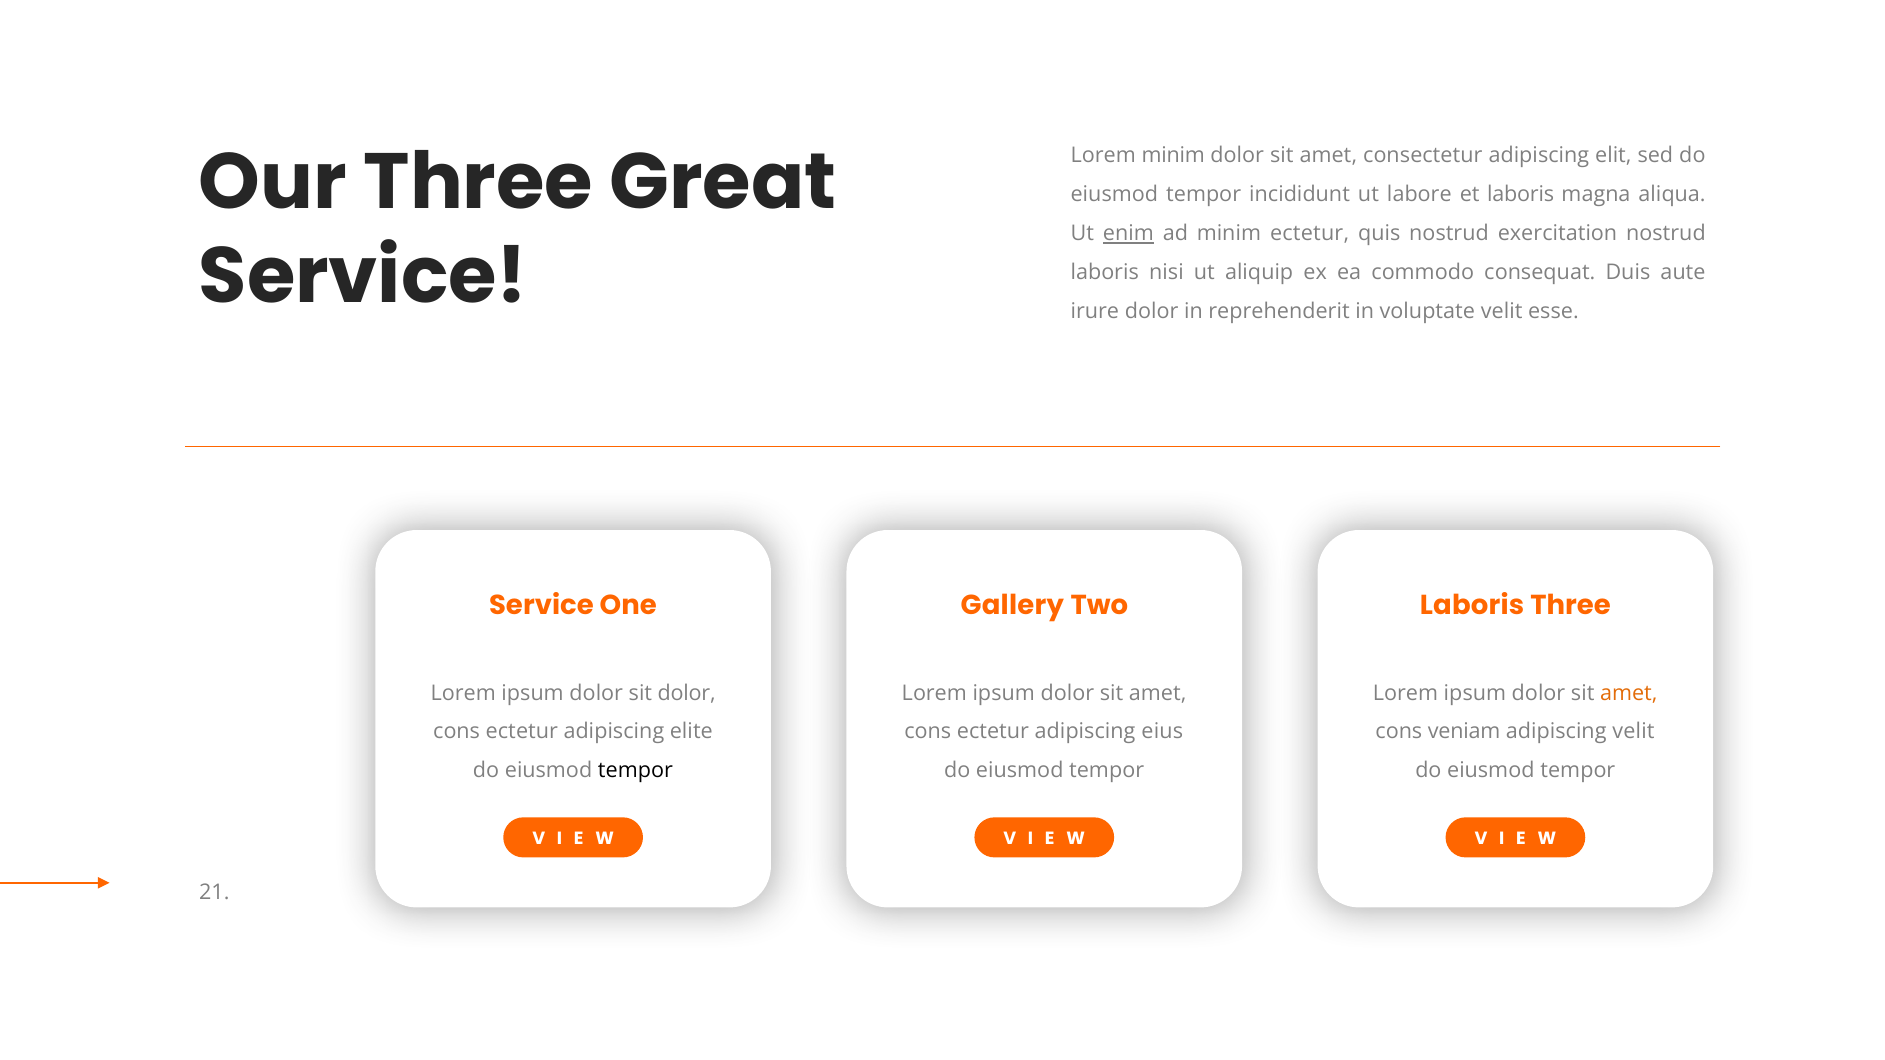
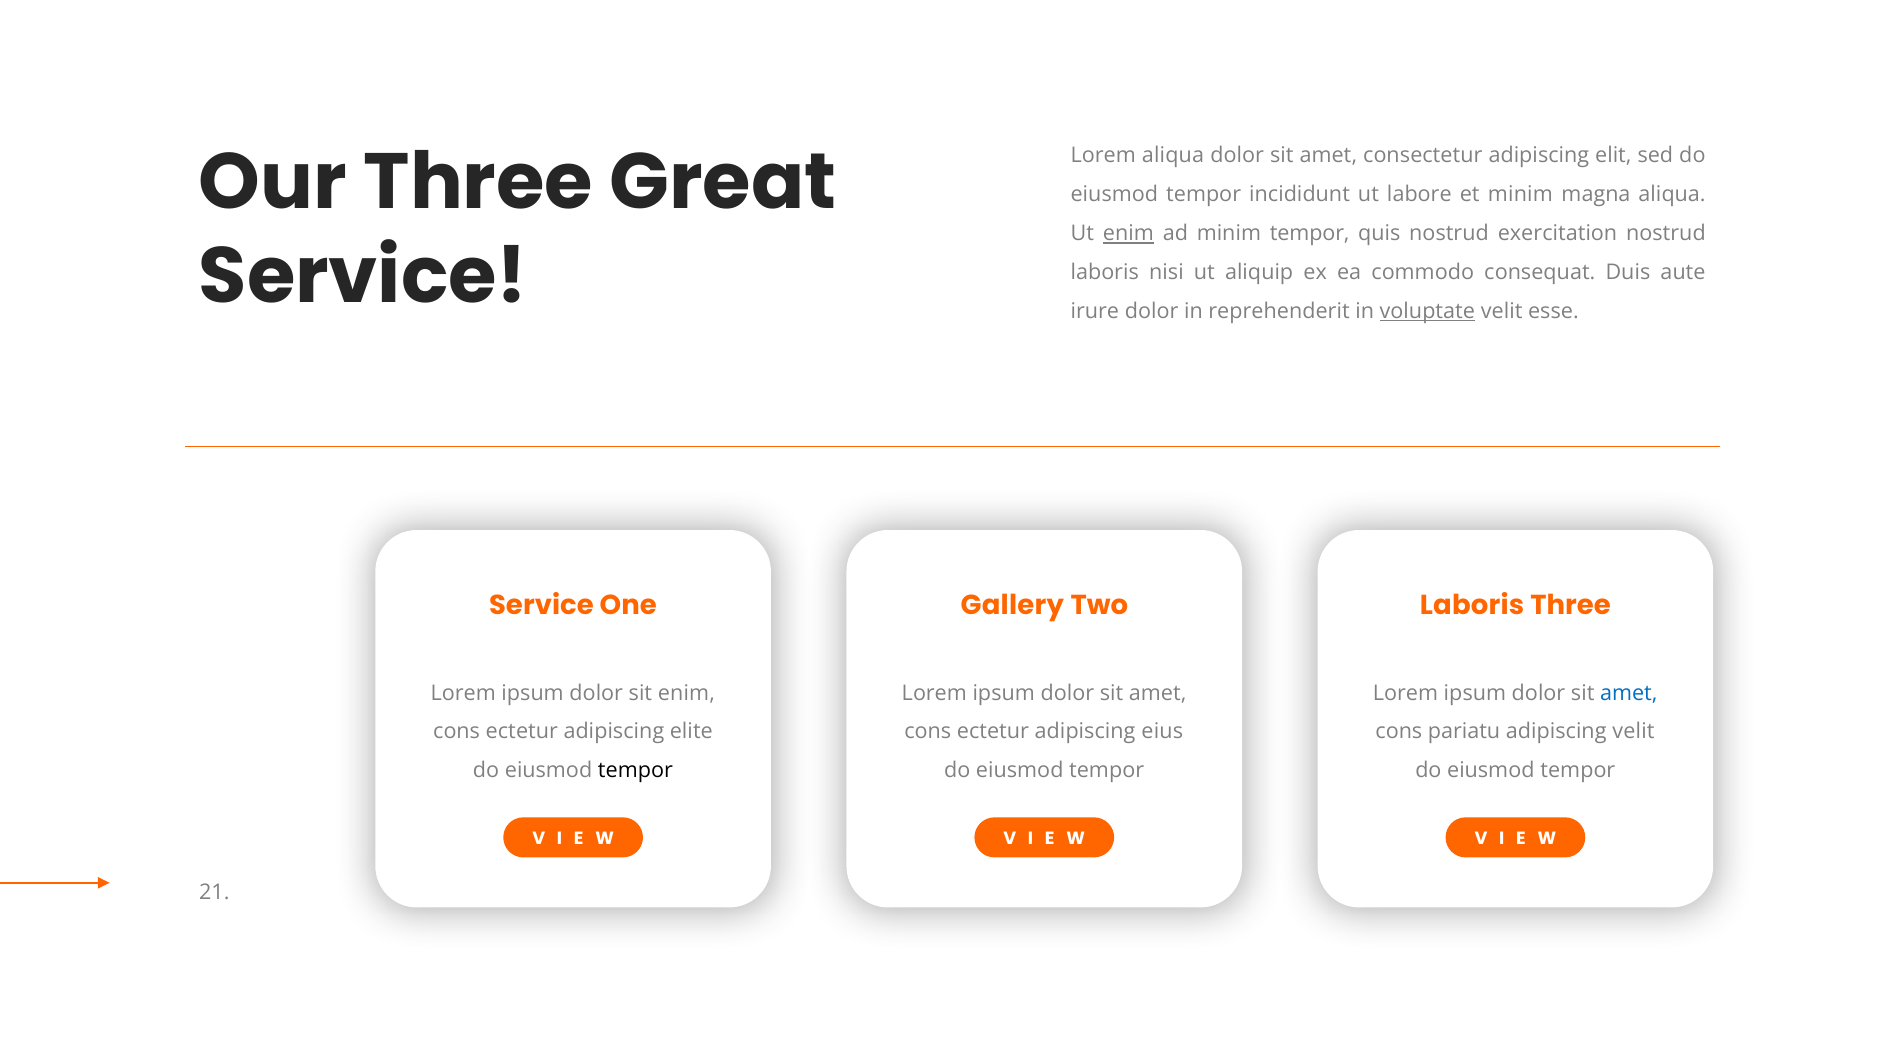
Lorem minim: minim -> aliqua
et laboris: laboris -> minim
minim ectetur: ectetur -> tempor
voluptate underline: none -> present
sit dolor: dolor -> enim
amet at (1629, 693) colour: orange -> blue
veniam: veniam -> pariatu
